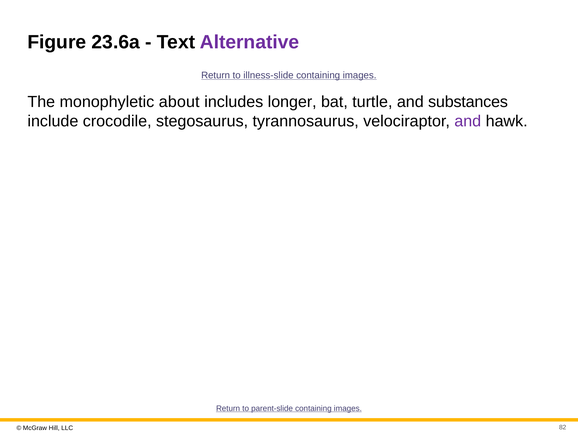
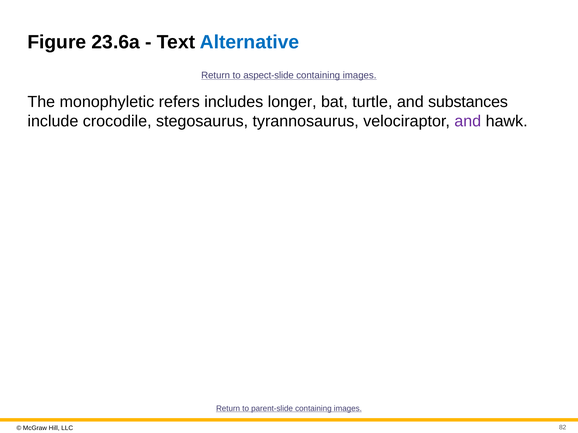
Alternative colour: purple -> blue
illness-slide: illness-slide -> aspect-slide
about: about -> refers
